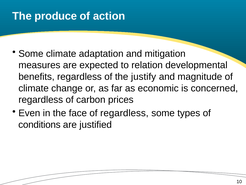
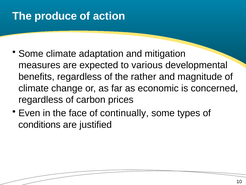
relation: relation -> various
justify: justify -> rather
of regardless: regardless -> continually
